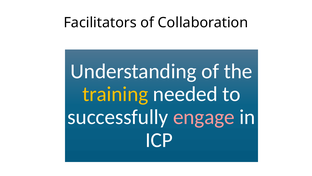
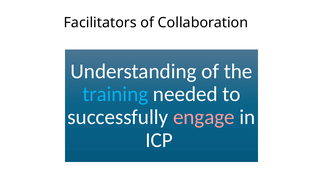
training colour: yellow -> light blue
